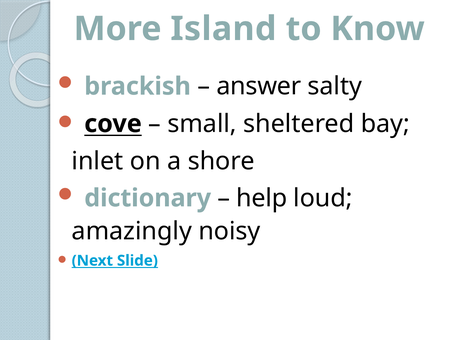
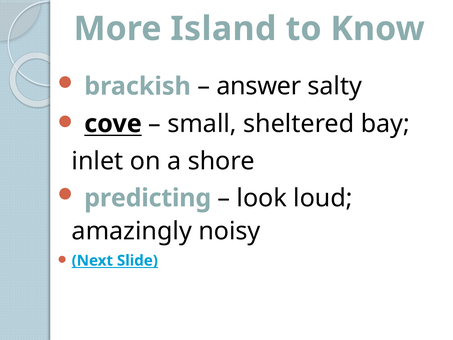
dictionary: dictionary -> predicting
help: help -> look
